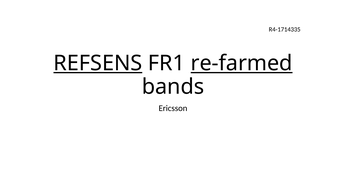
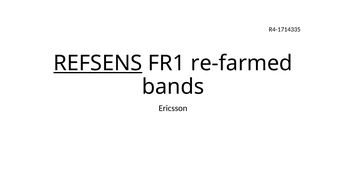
re-farmed underline: present -> none
